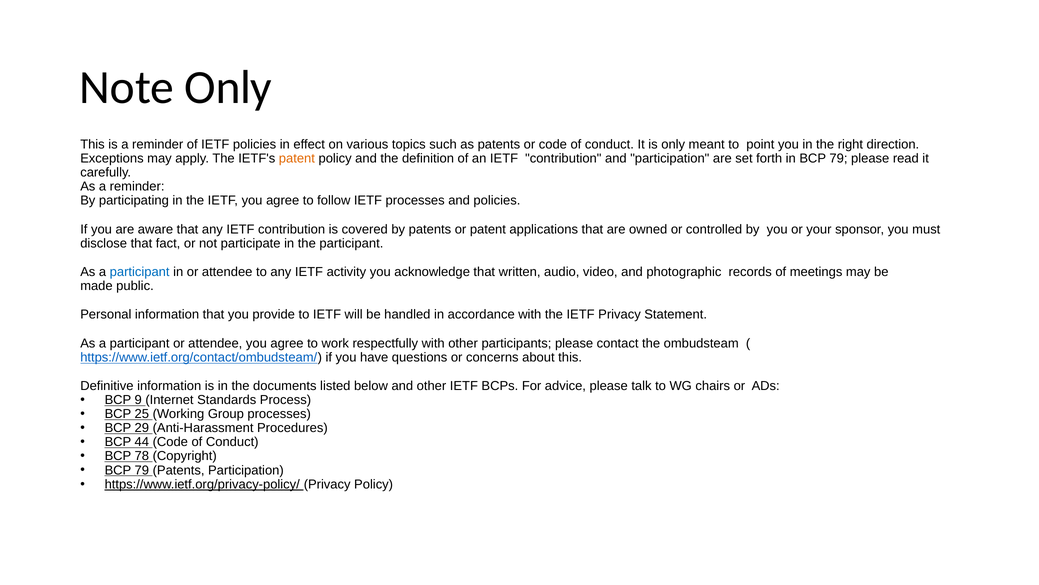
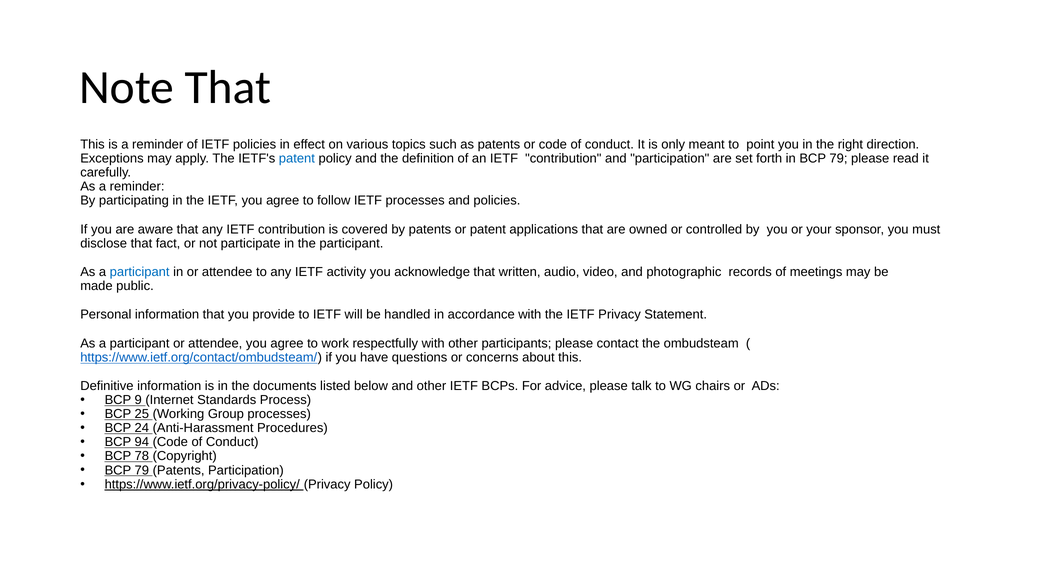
Note Only: Only -> That
patent at (297, 158) colour: orange -> blue
29: 29 -> 24
44: 44 -> 94
